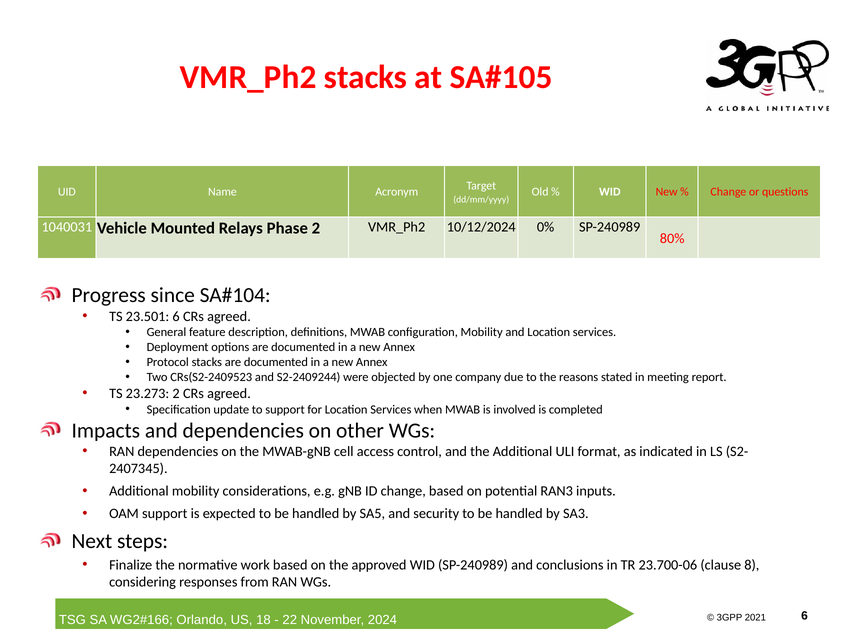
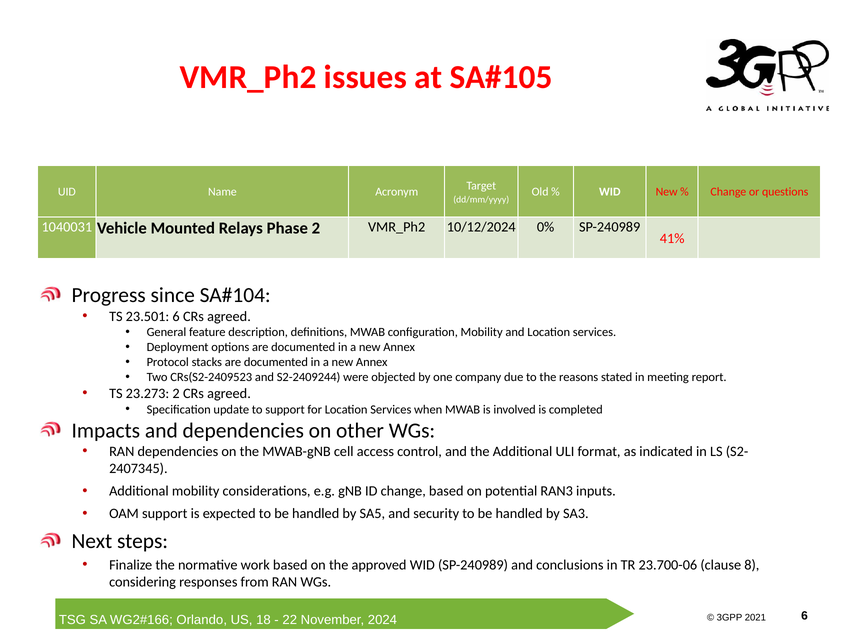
VMR_Ph2 stacks: stacks -> issues
80%: 80% -> 41%
